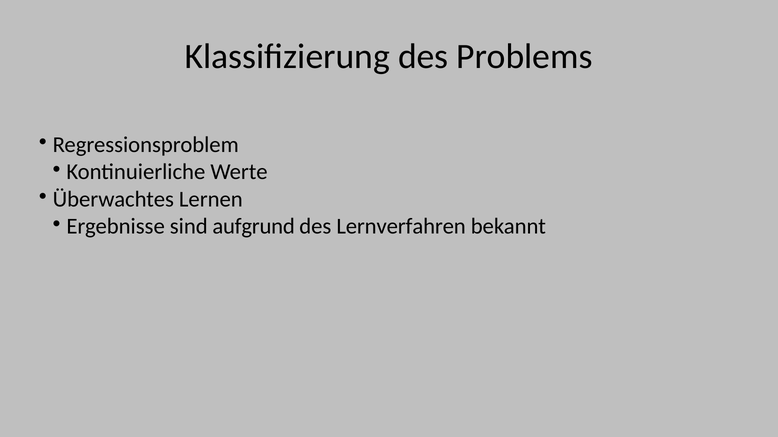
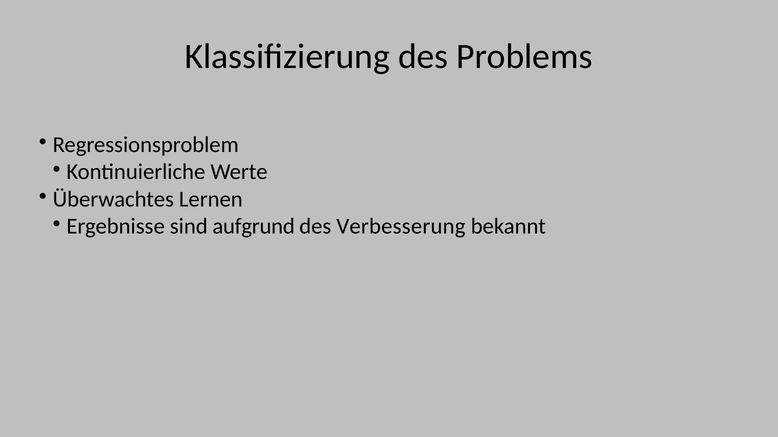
Lernverfahren: Lernverfahren -> Verbesserung
